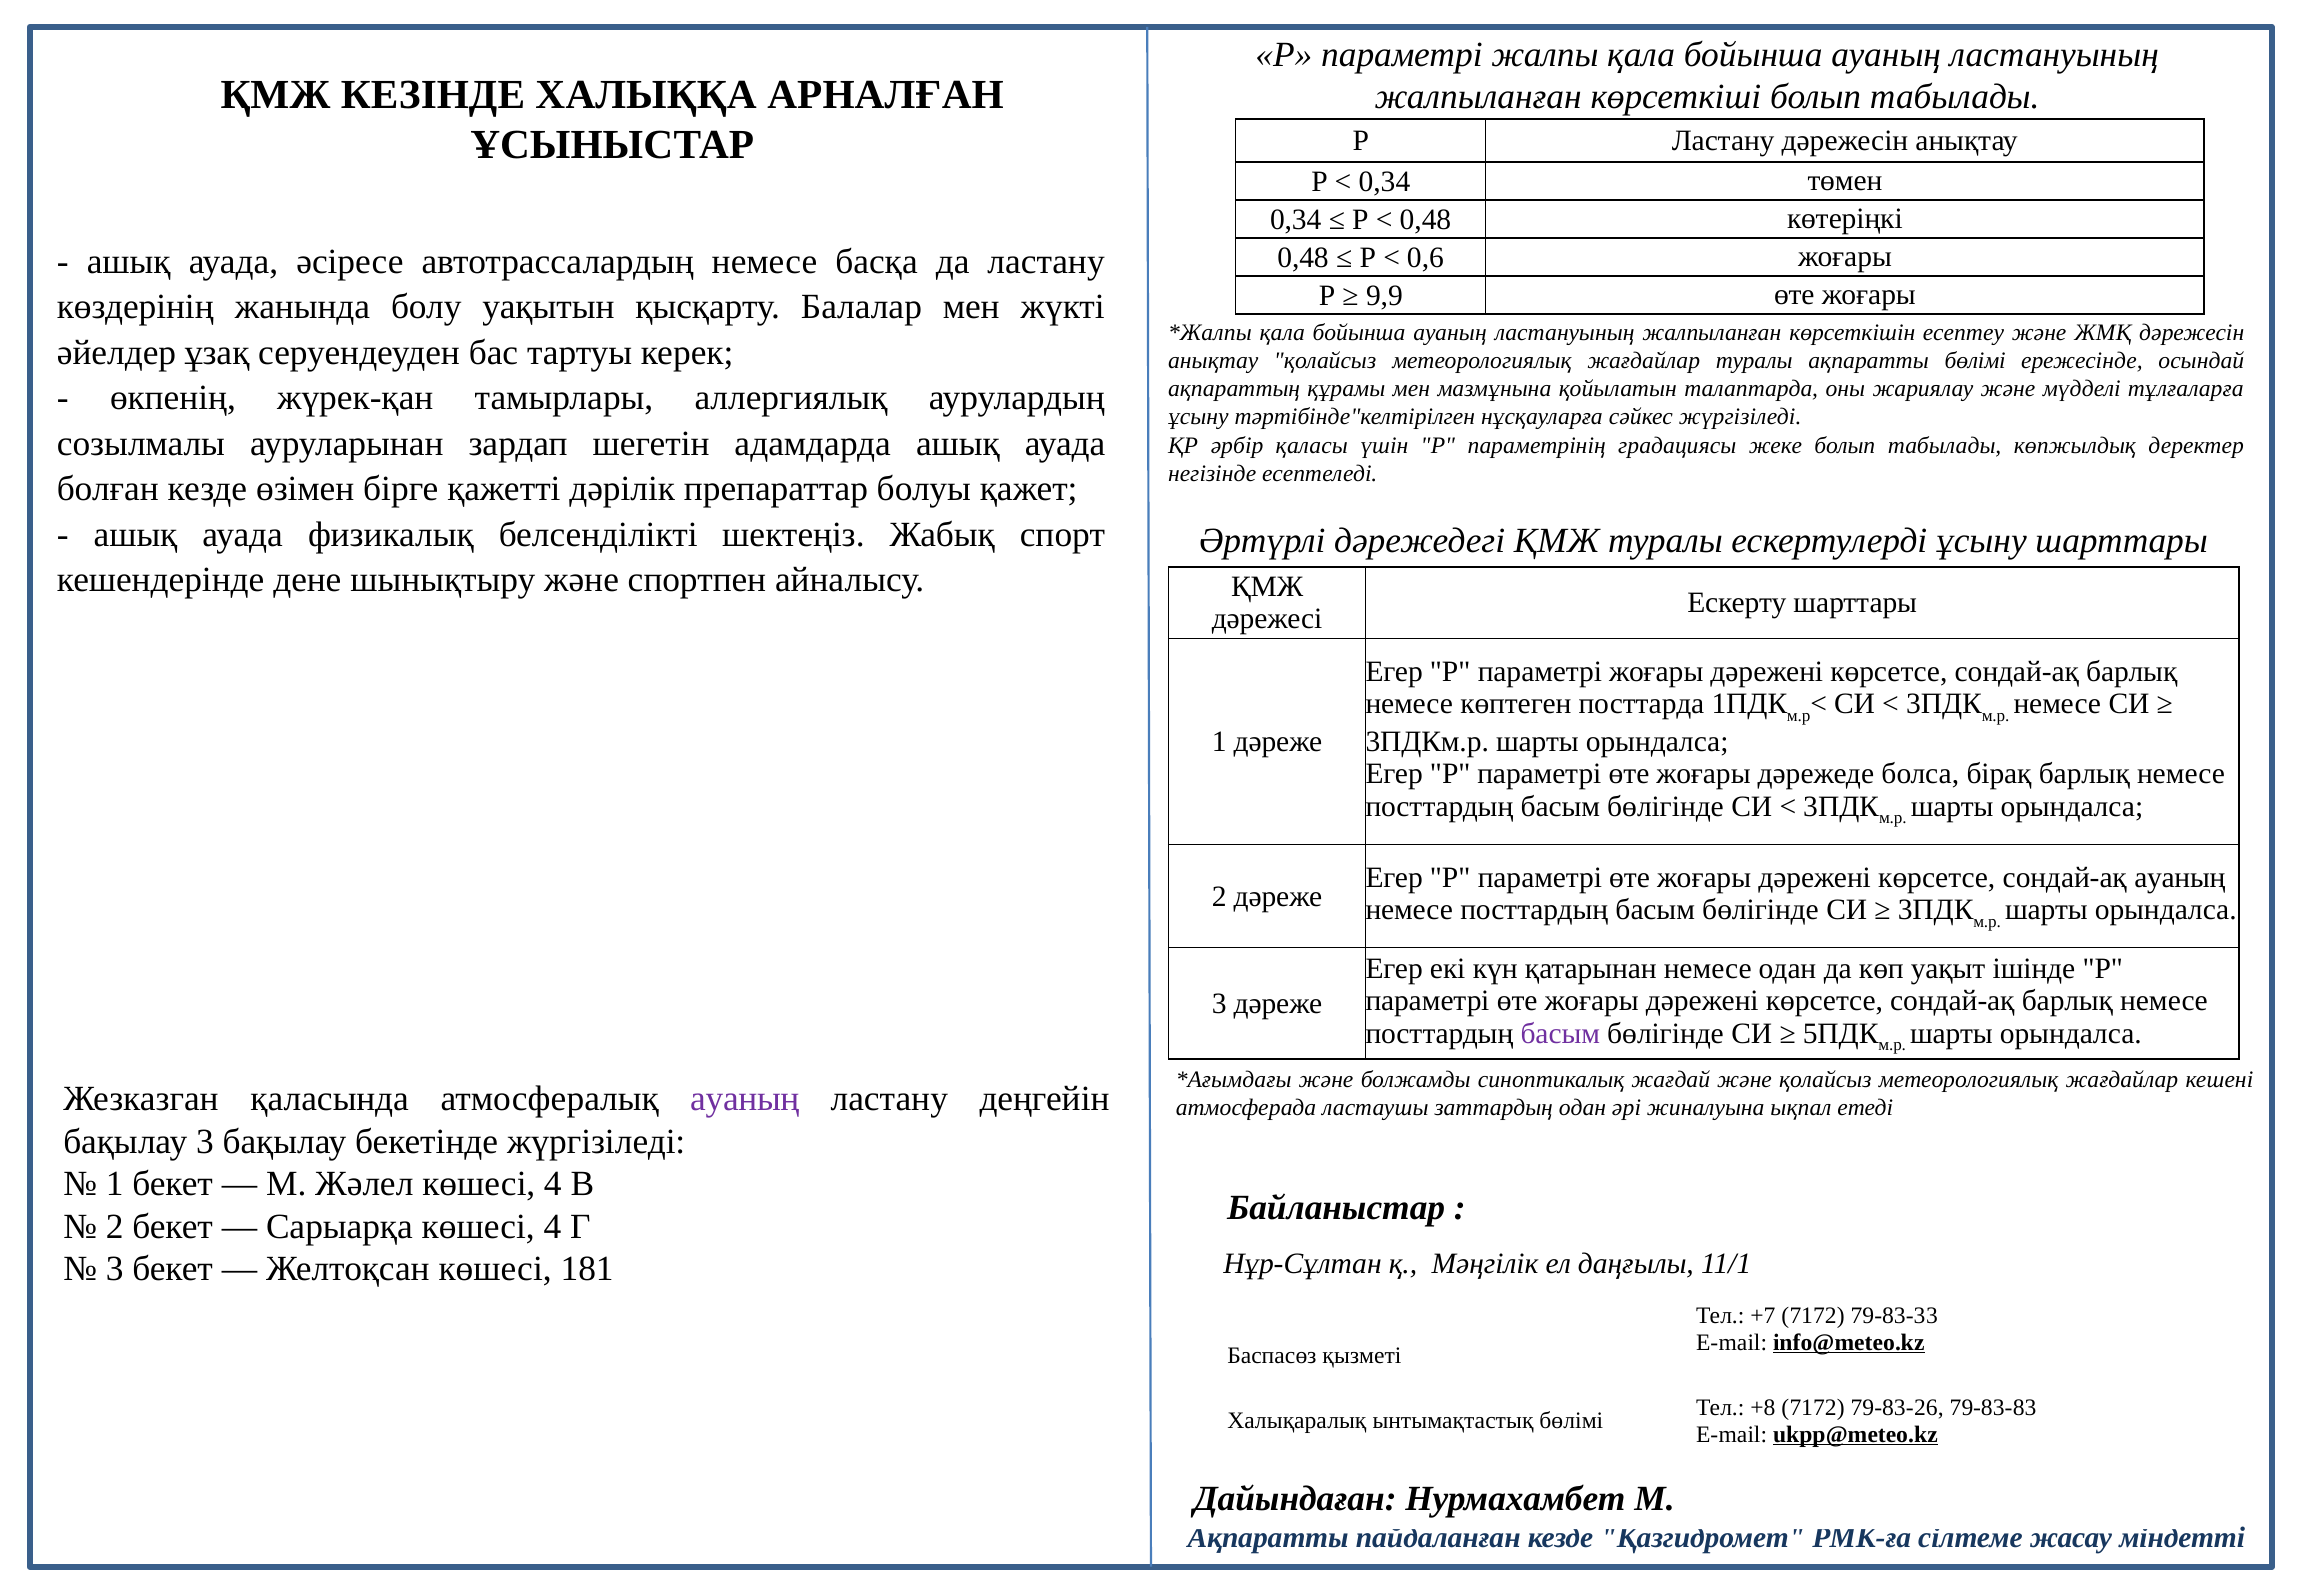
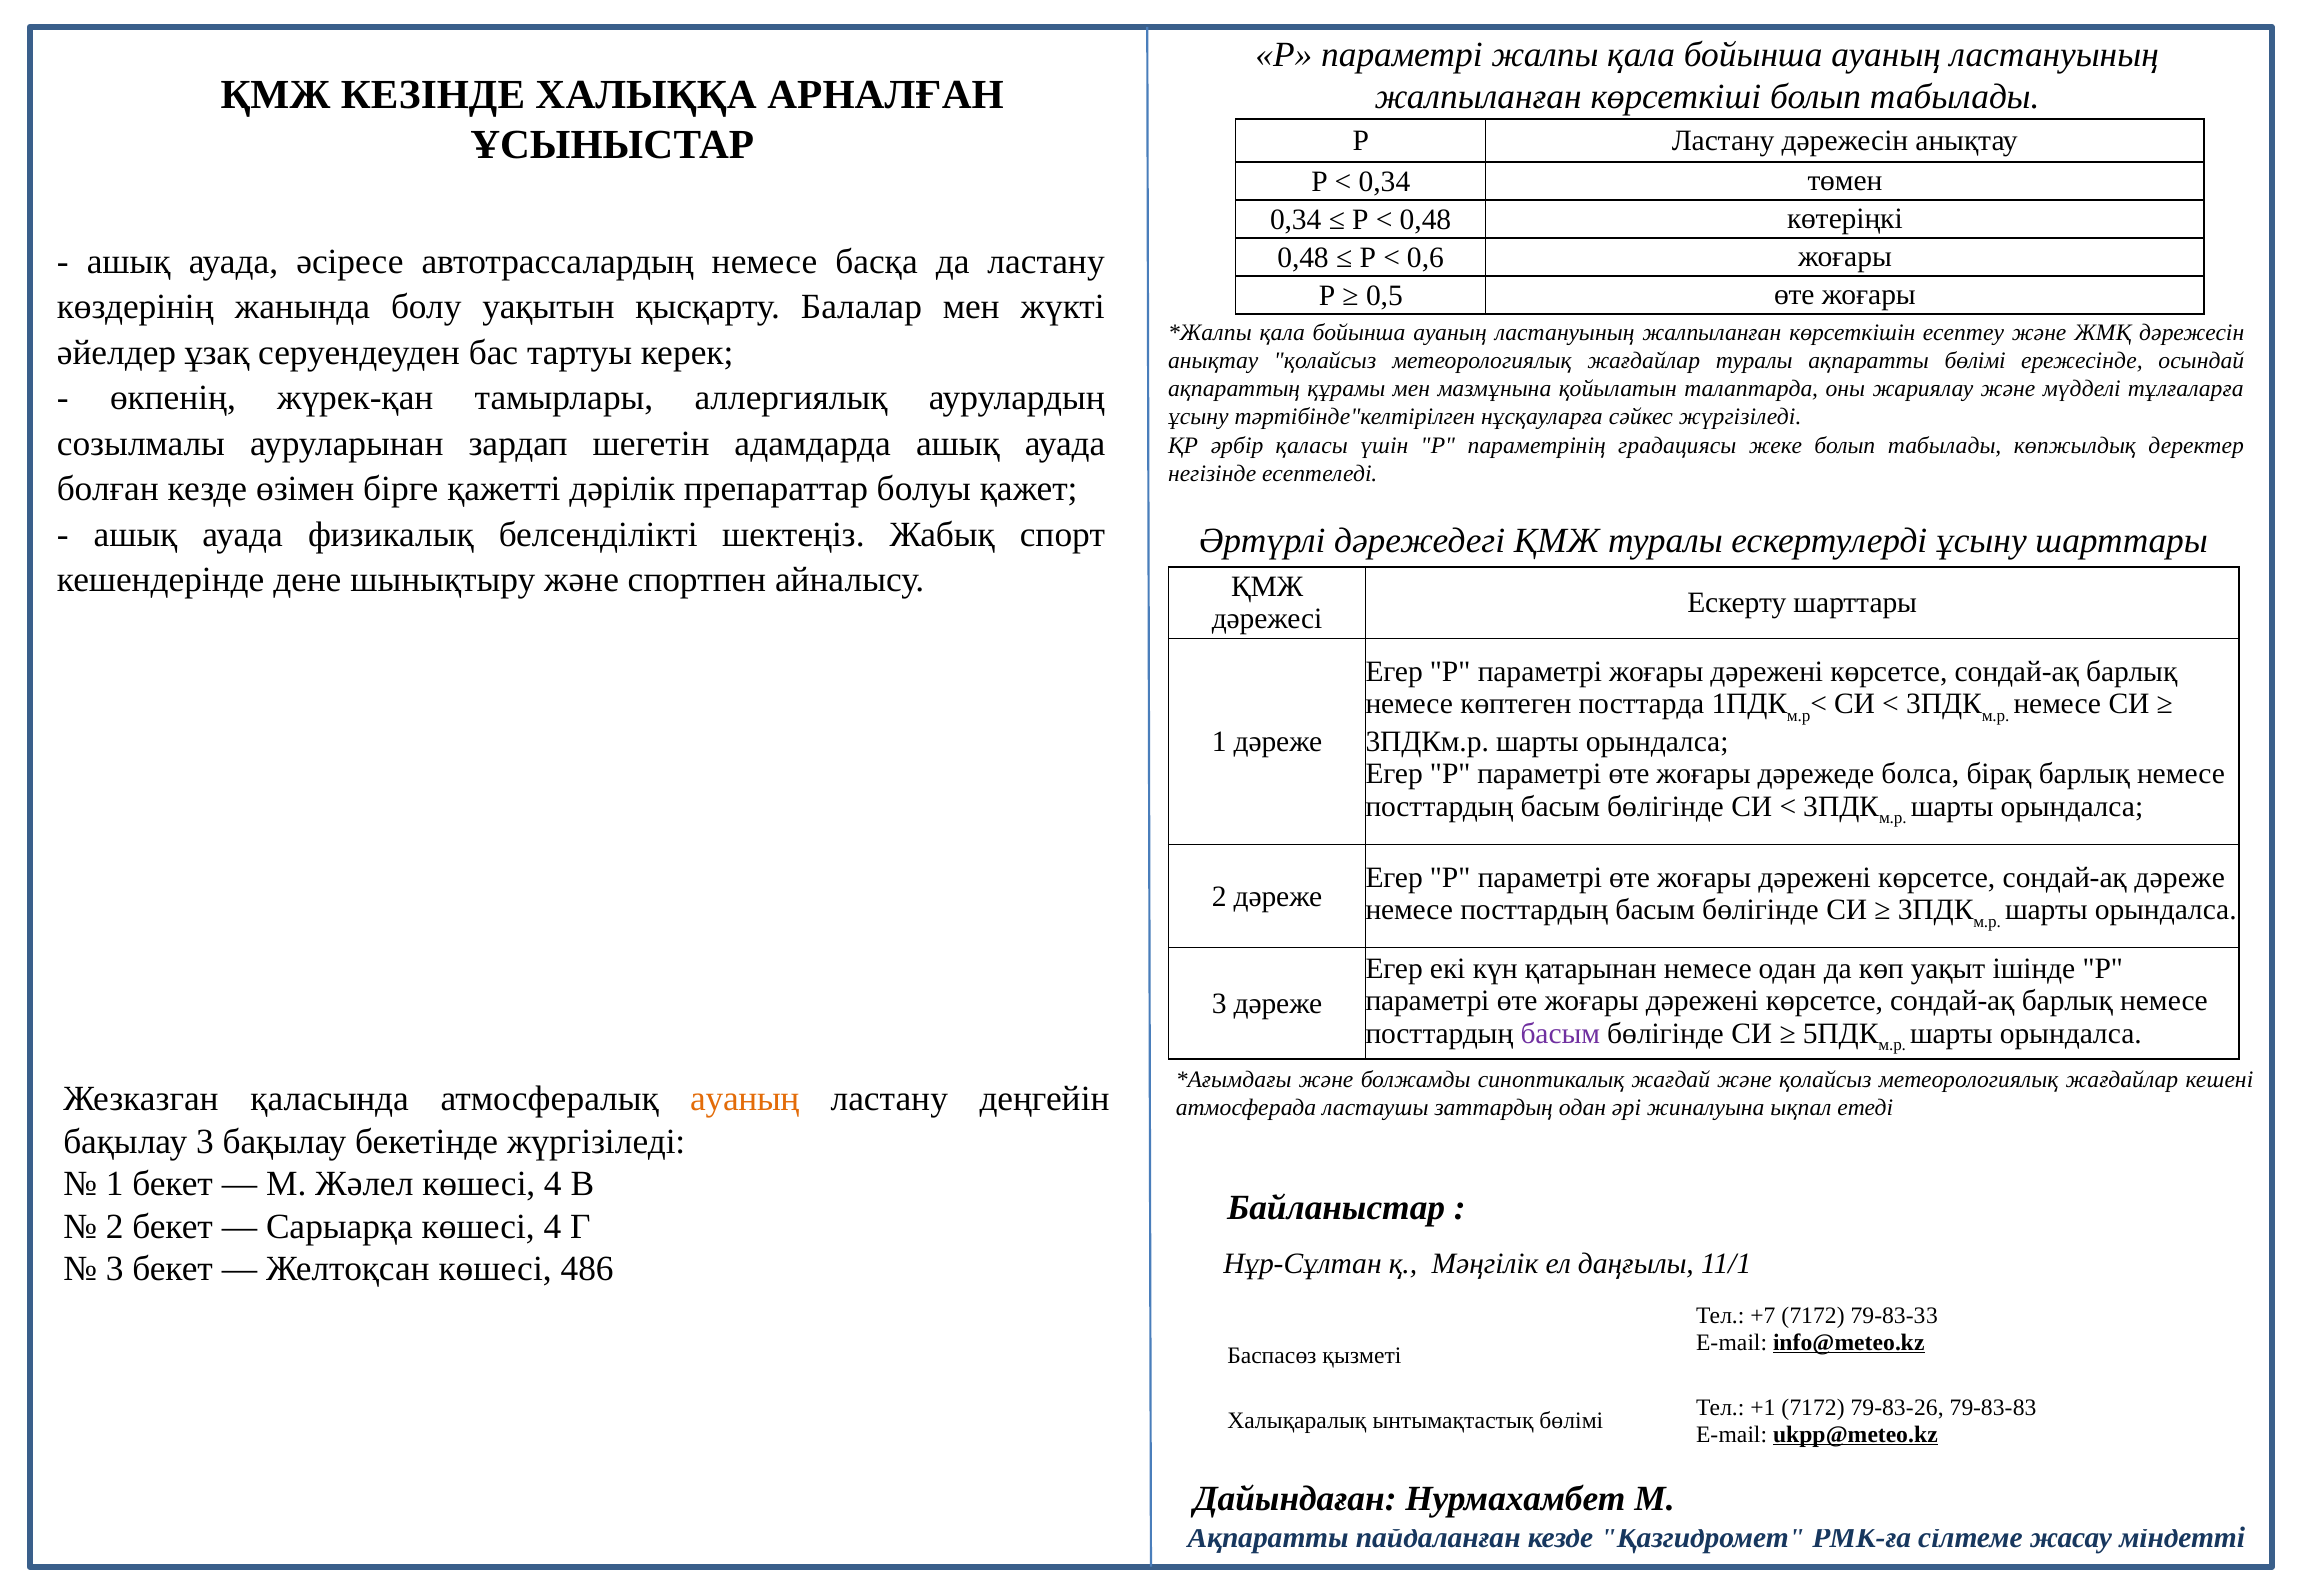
9,9: 9,9 -> 0,5
сондай-ақ ауаның: ауаның -> дәреже
ауаның at (745, 1099) colour: purple -> orange
181: 181 -> 486
+8: +8 -> +1
